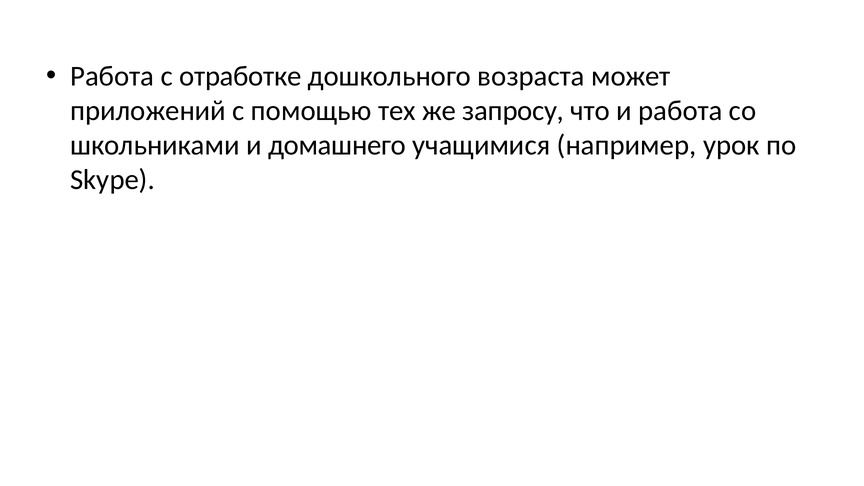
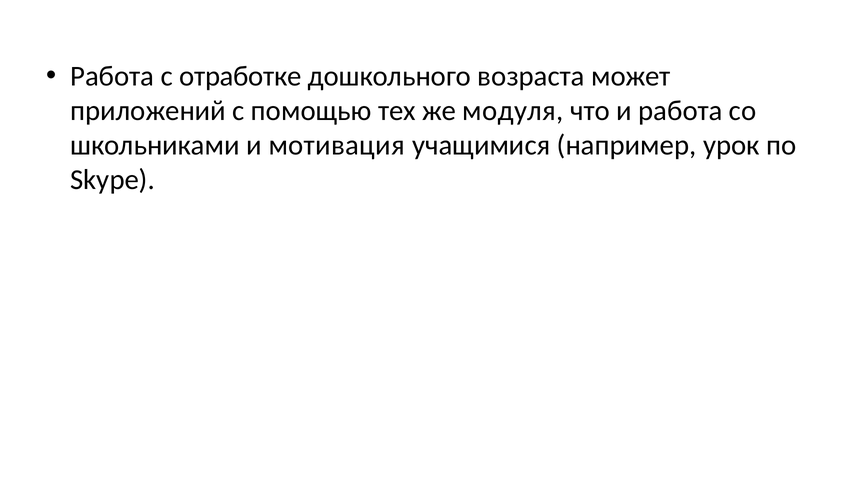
запросу: запросу -> модуля
домашнего: домашнего -> мотивация
